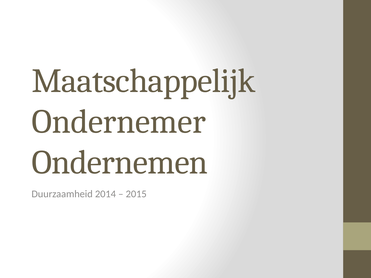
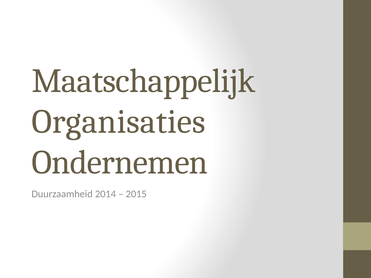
Ondernemer: Ondernemer -> Organisaties
